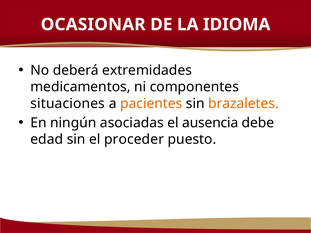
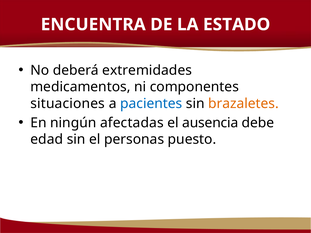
OCASIONAR: OCASIONAR -> ENCUENTRA
IDIOMA: IDIOMA -> ESTADO
pacientes colour: orange -> blue
asociadas: asociadas -> afectadas
proceder: proceder -> personas
